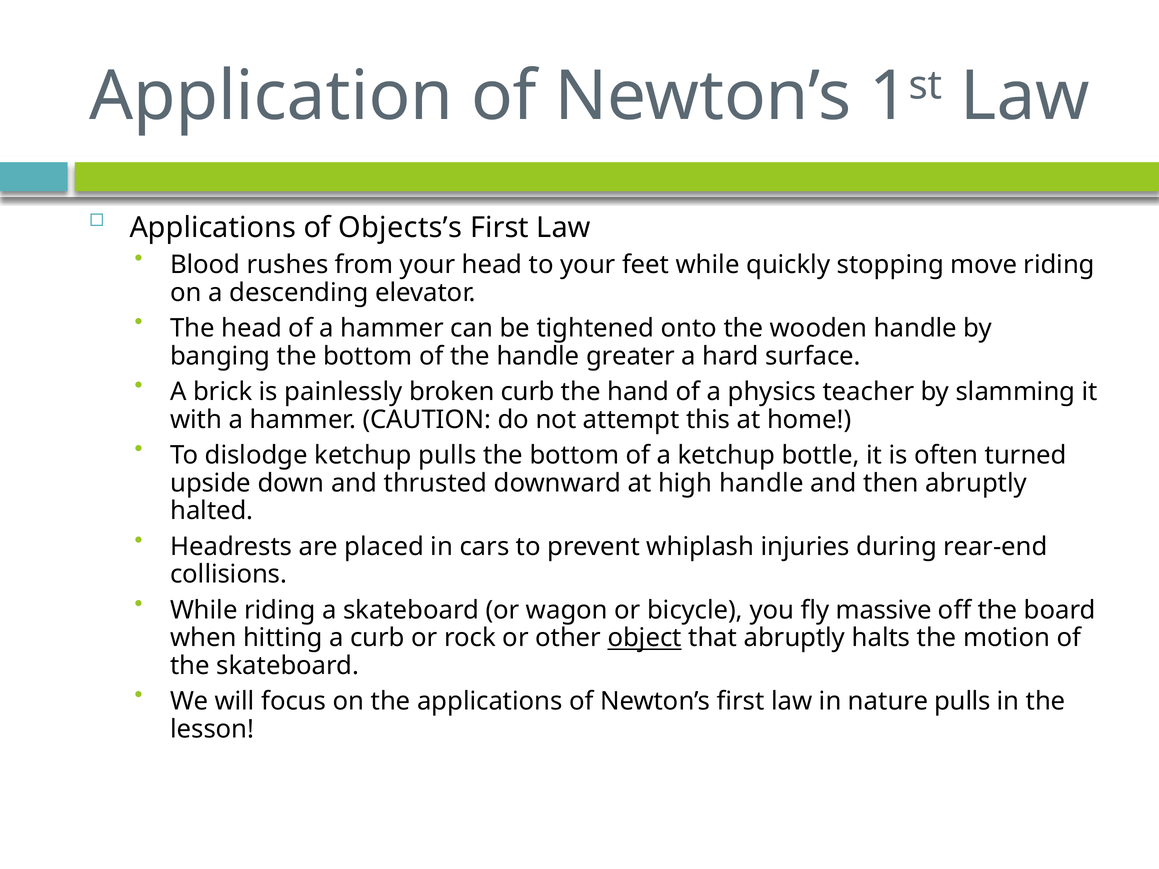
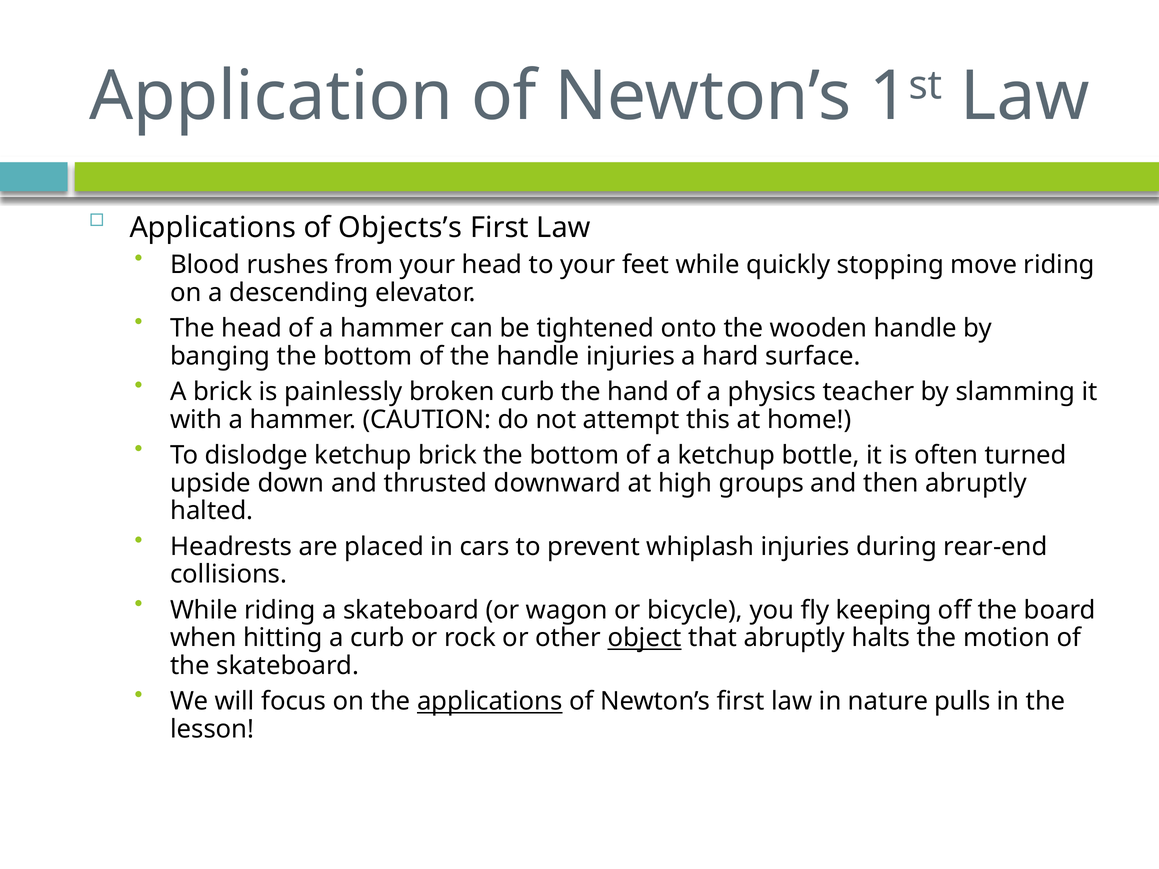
handle greater: greater -> injuries
ketchup pulls: pulls -> brick
high handle: handle -> groups
massive: massive -> keeping
applications at (490, 702) underline: none -> present
